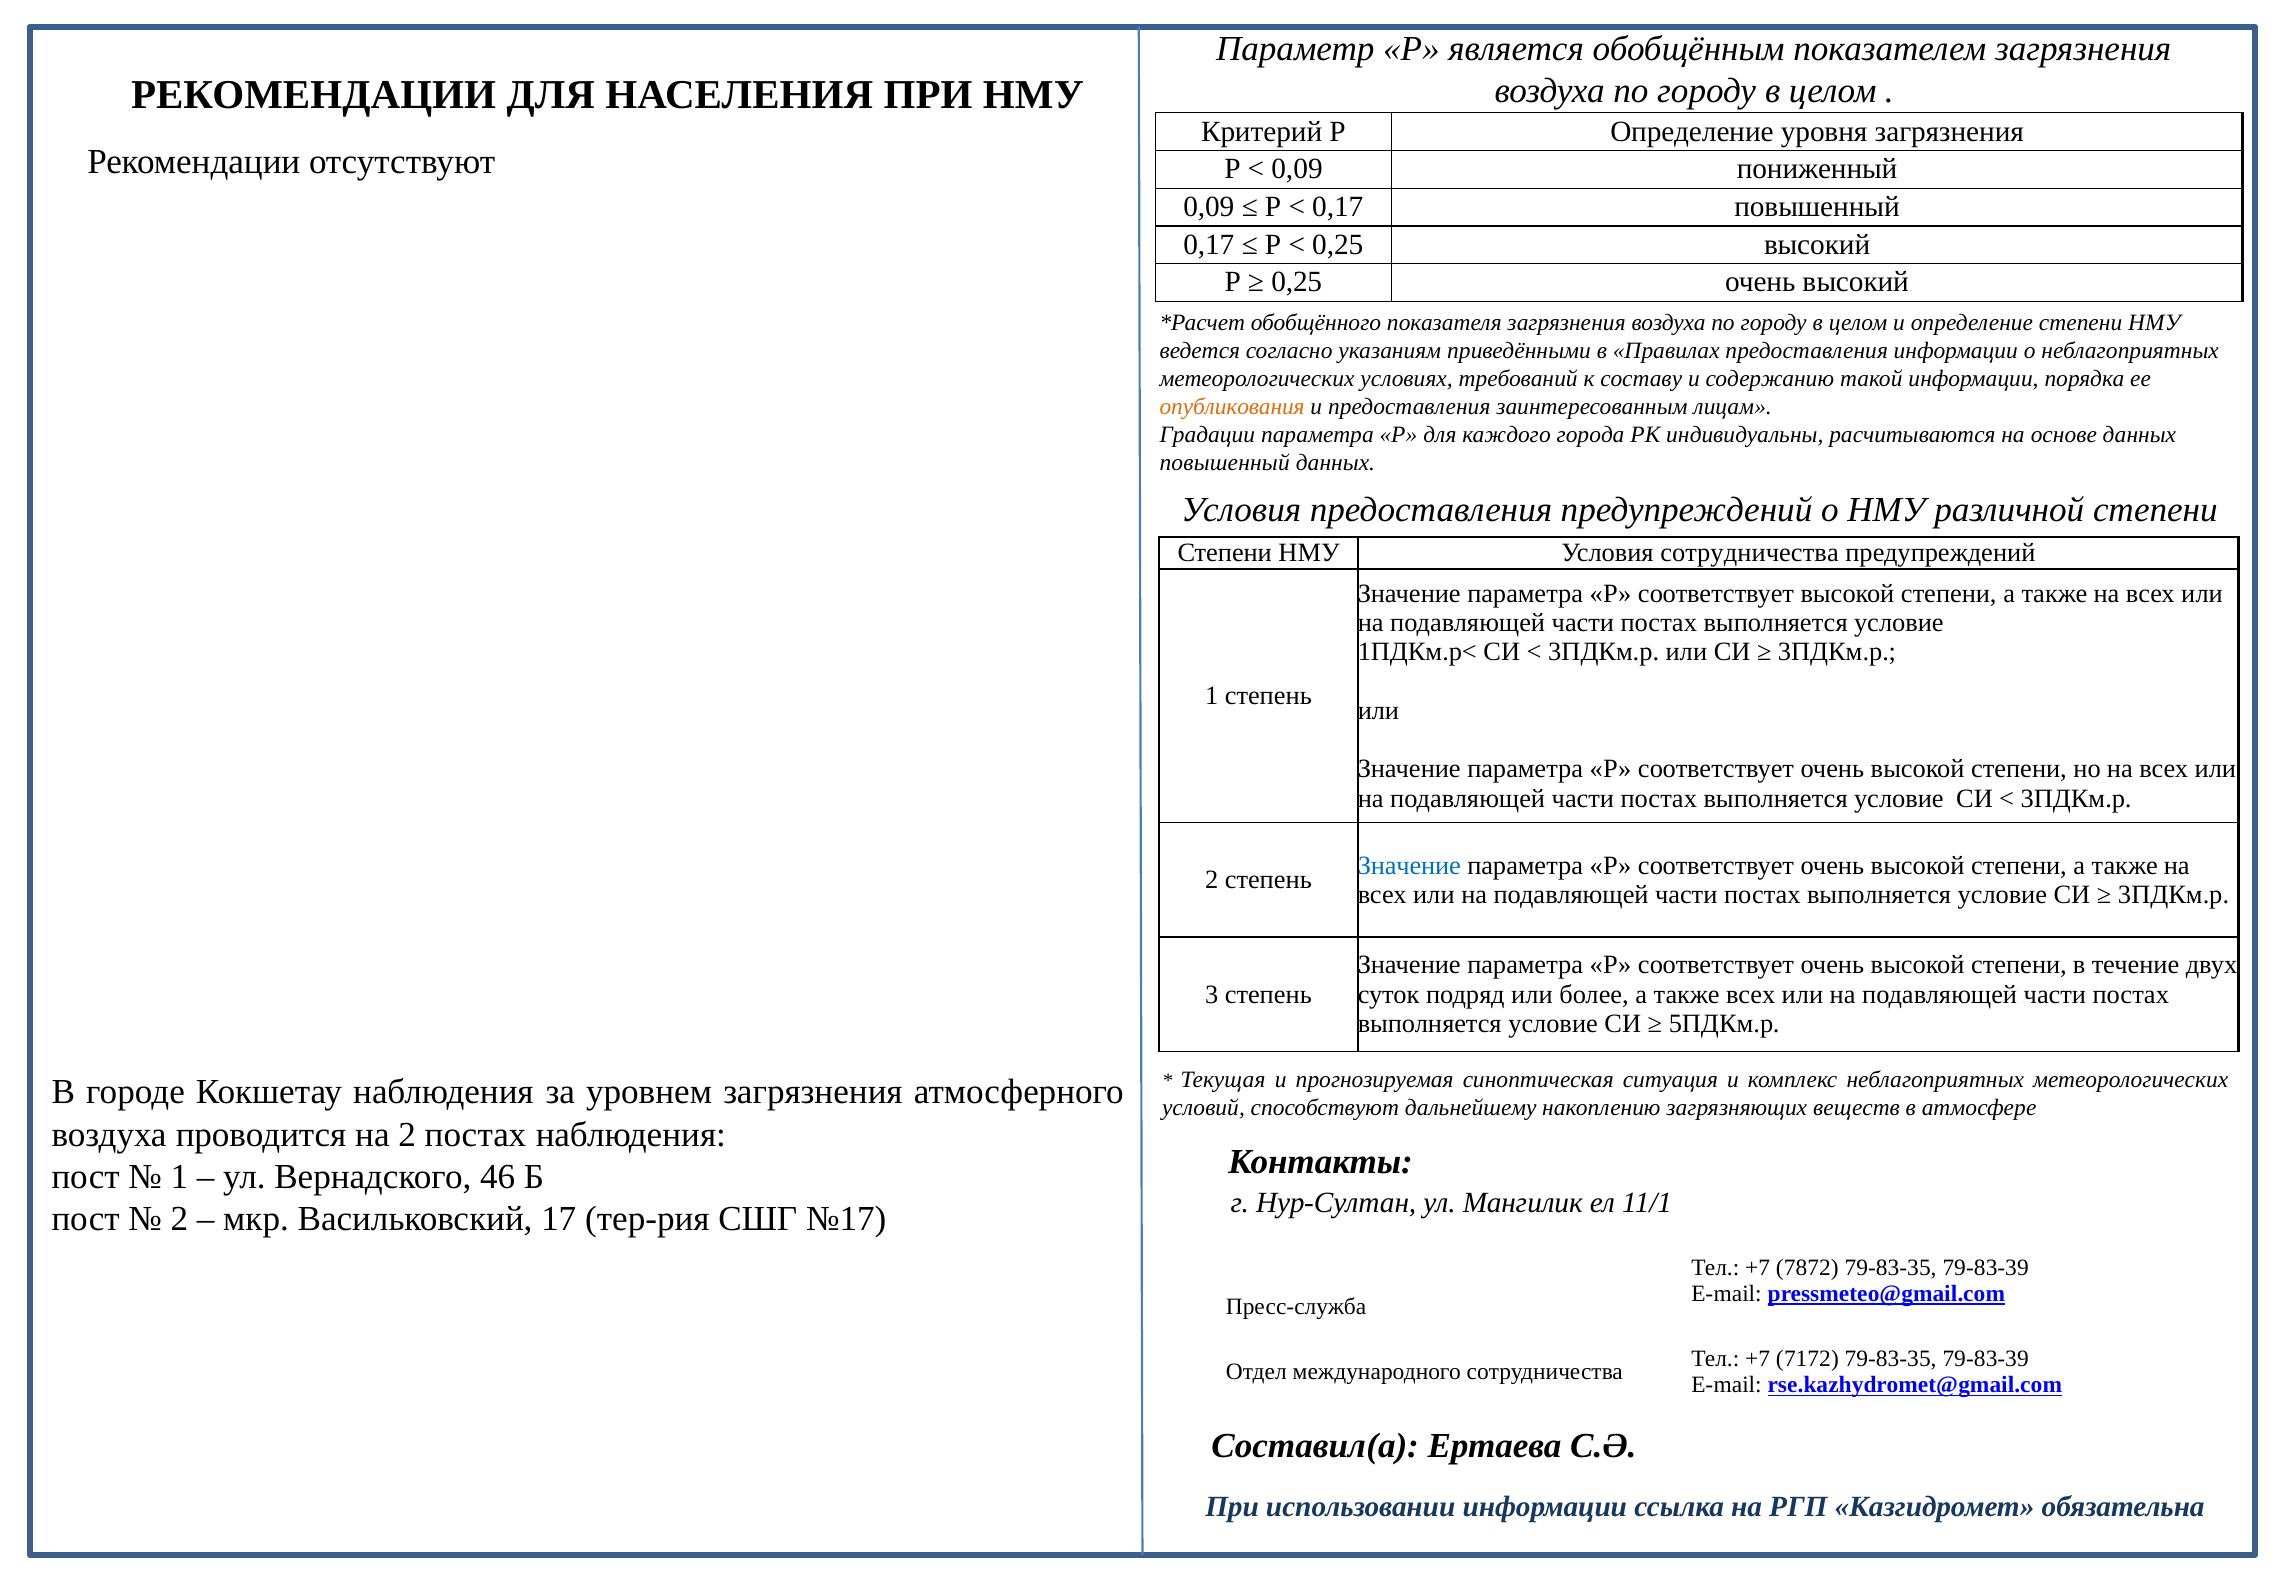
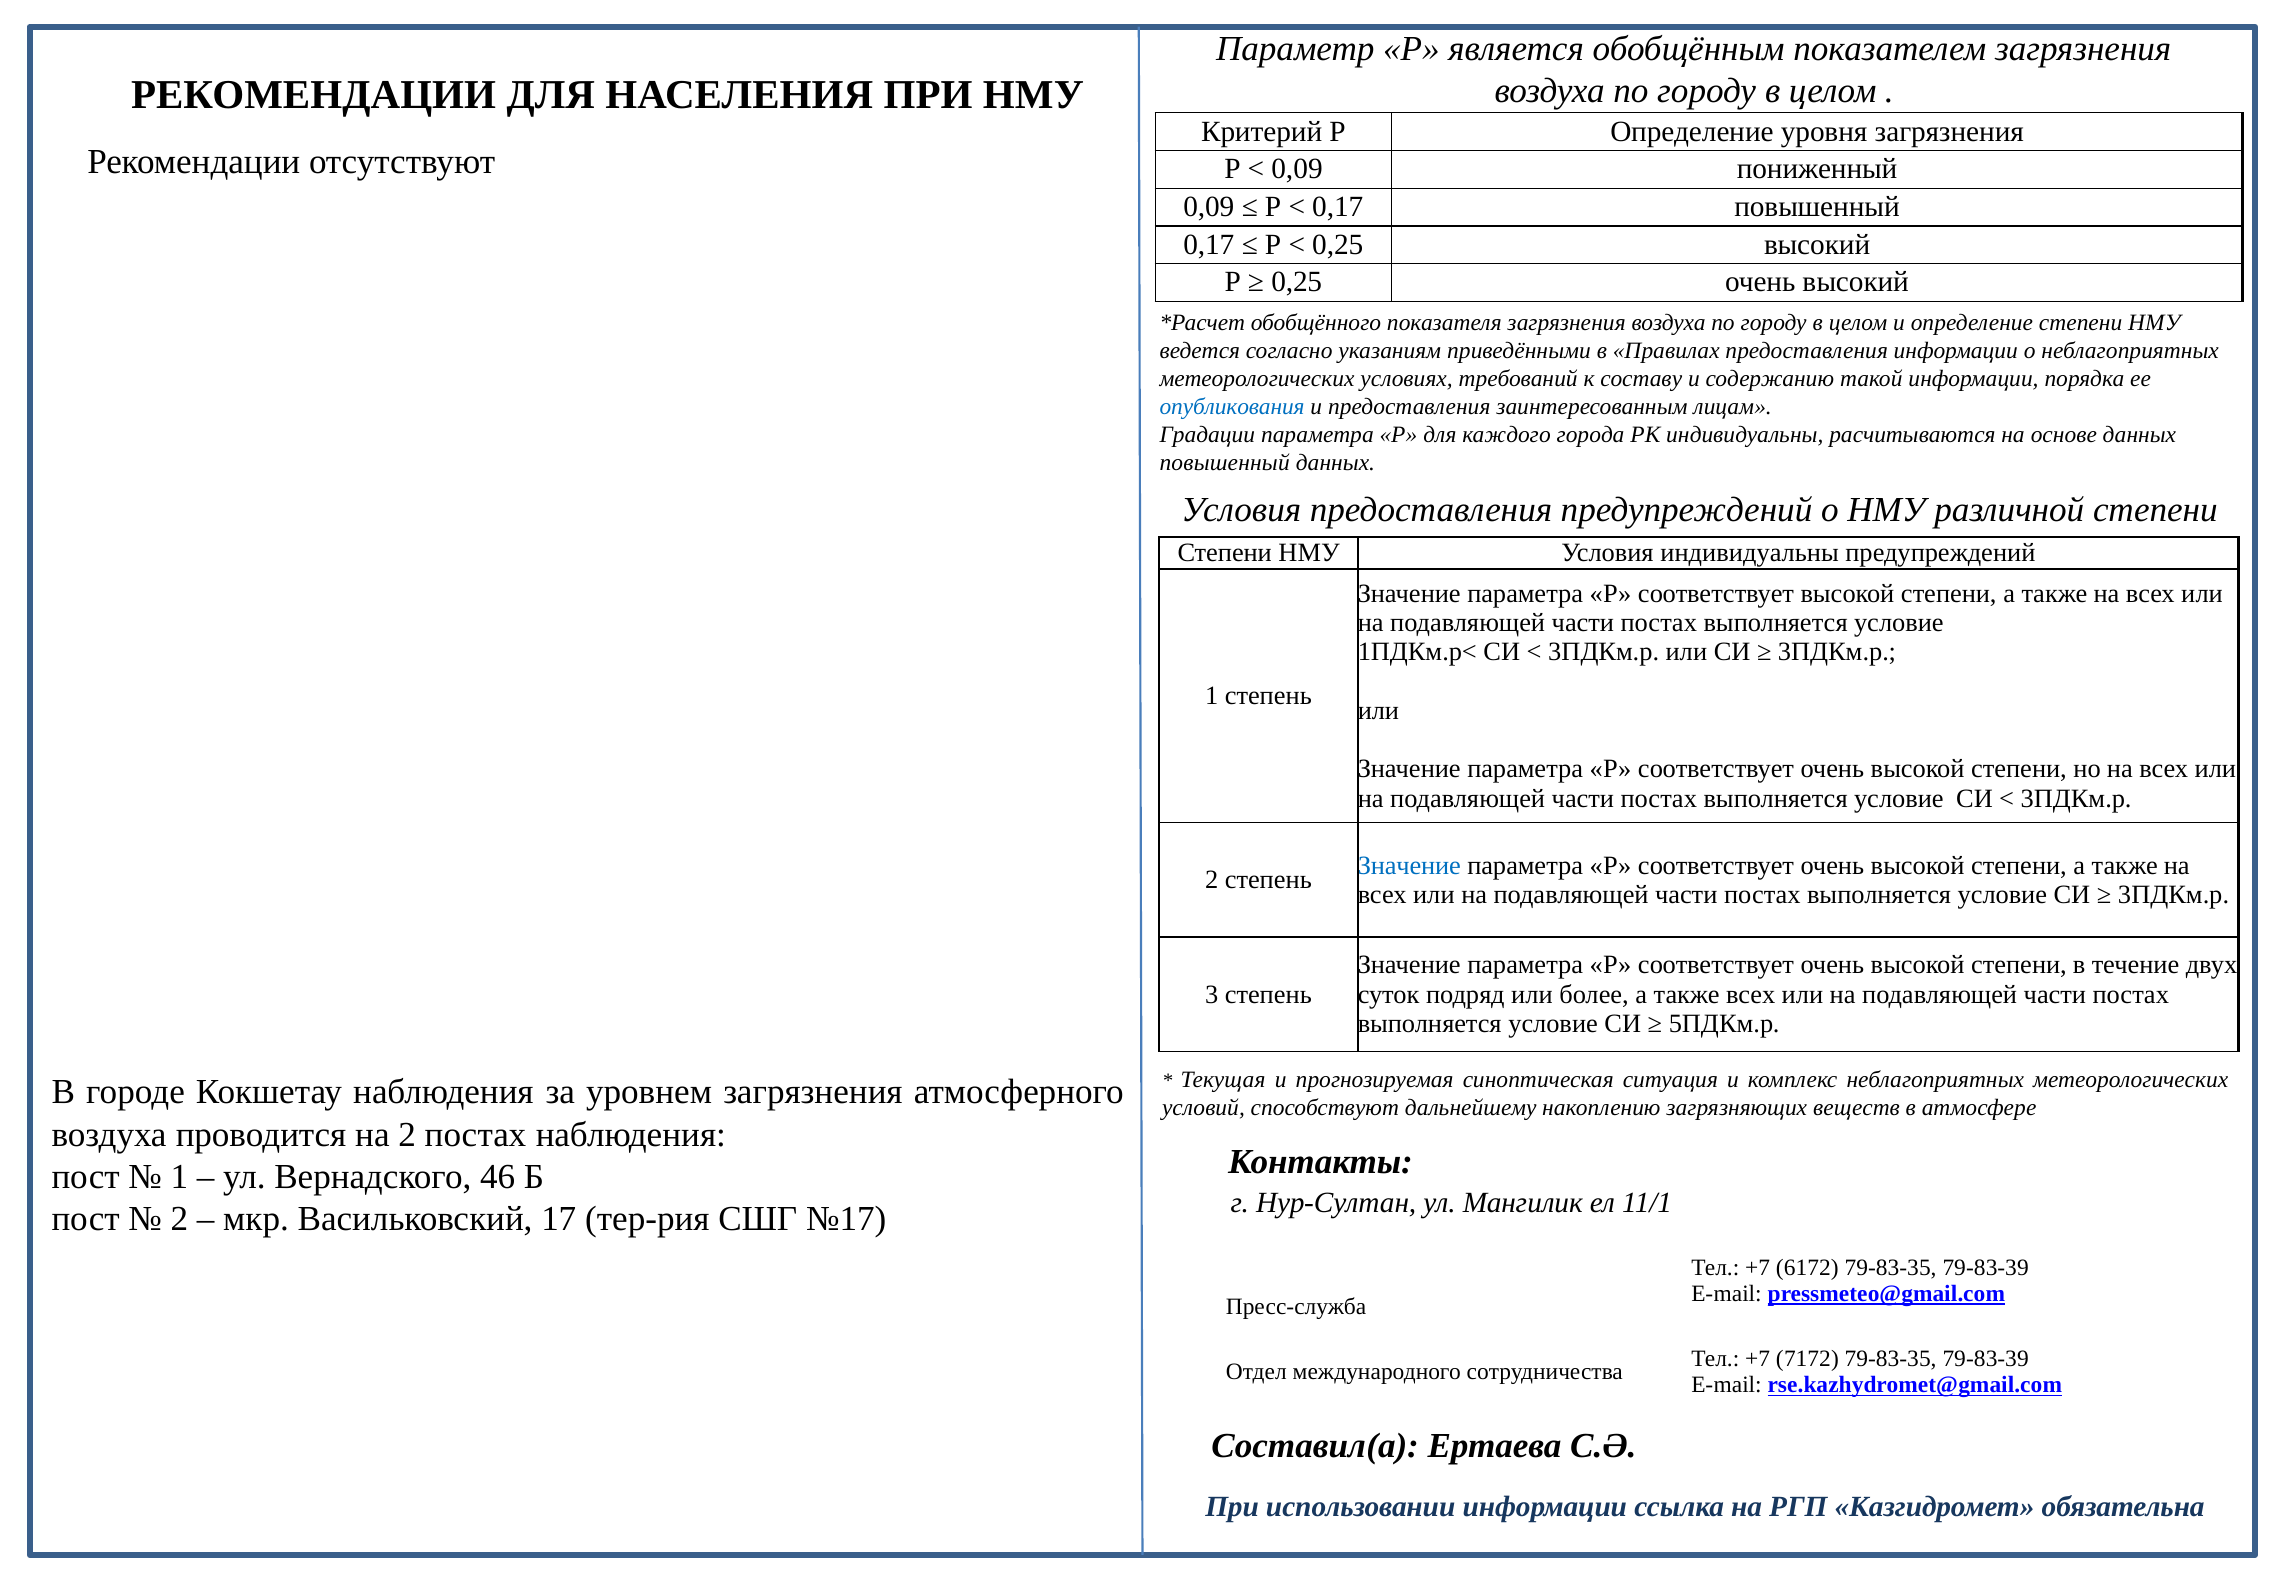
опубликования colour: orange -> blue
Условия сотрудничества: сотрудничества -> индивидуальны
7872: 7872 -> 6172
